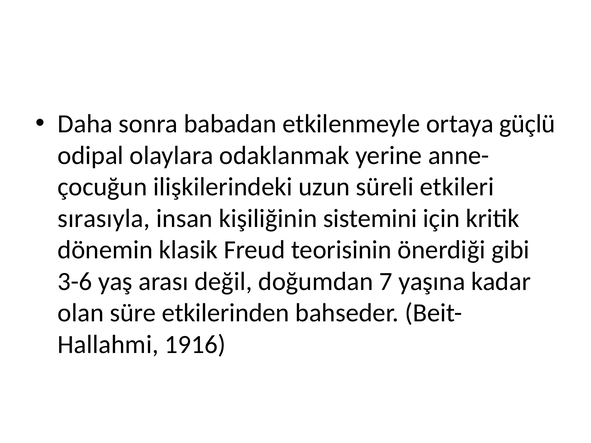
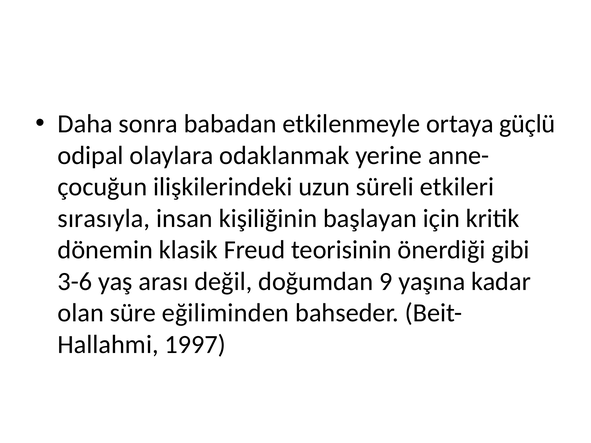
sistemini: sistemini -> başlayan
7: 7 -> 9
etkilerinden: etkilerinden -> eğiliminden
1916: 1916 -> 1997
